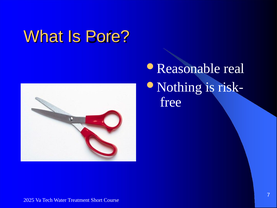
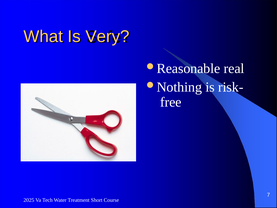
Pore: Pore -> Very
